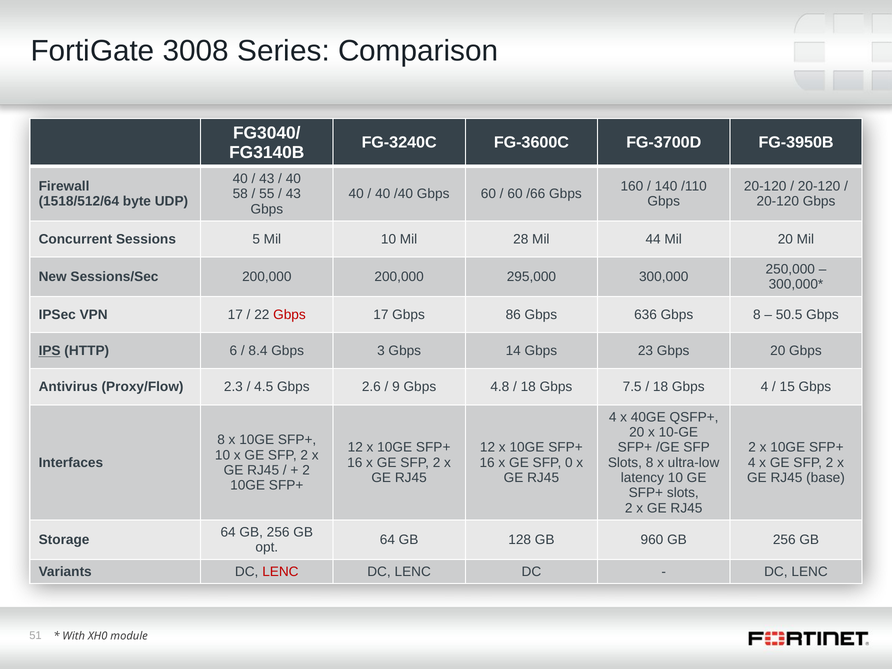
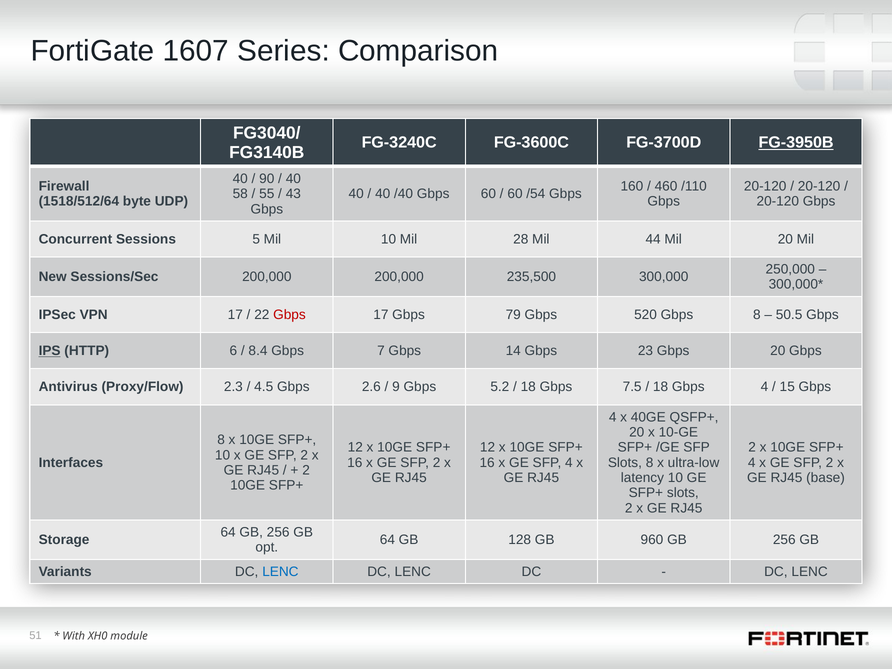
3008: 3008 -> 1607
FG-3950B underline: none -> present
43 at (267, 179): 43 -> 90
140: 140 -> 460
/66: /66 -> /54
295,000: 295,000 -> 235,500
86: 86 -> 79
636: 636 -> 520
3: 3 -> 7
4.8: 4.8 -> 5.2
SFP 0: 0 -> 4
LENC at (280, 572) colour: red -> blue
